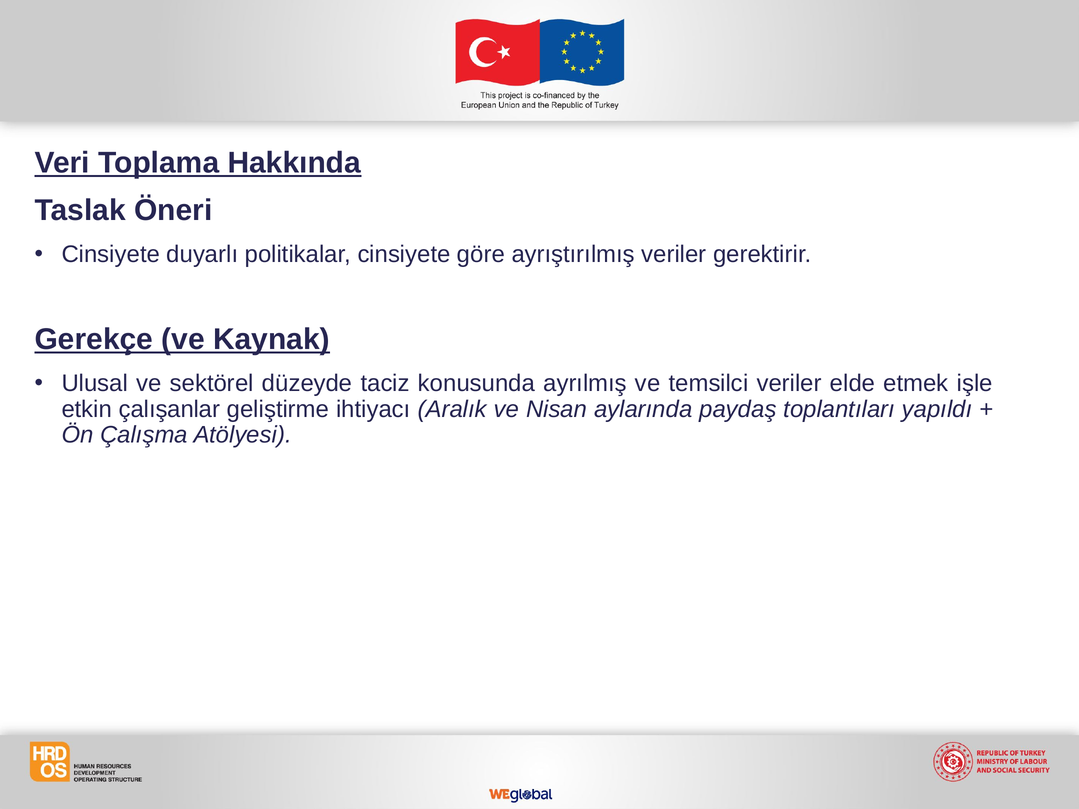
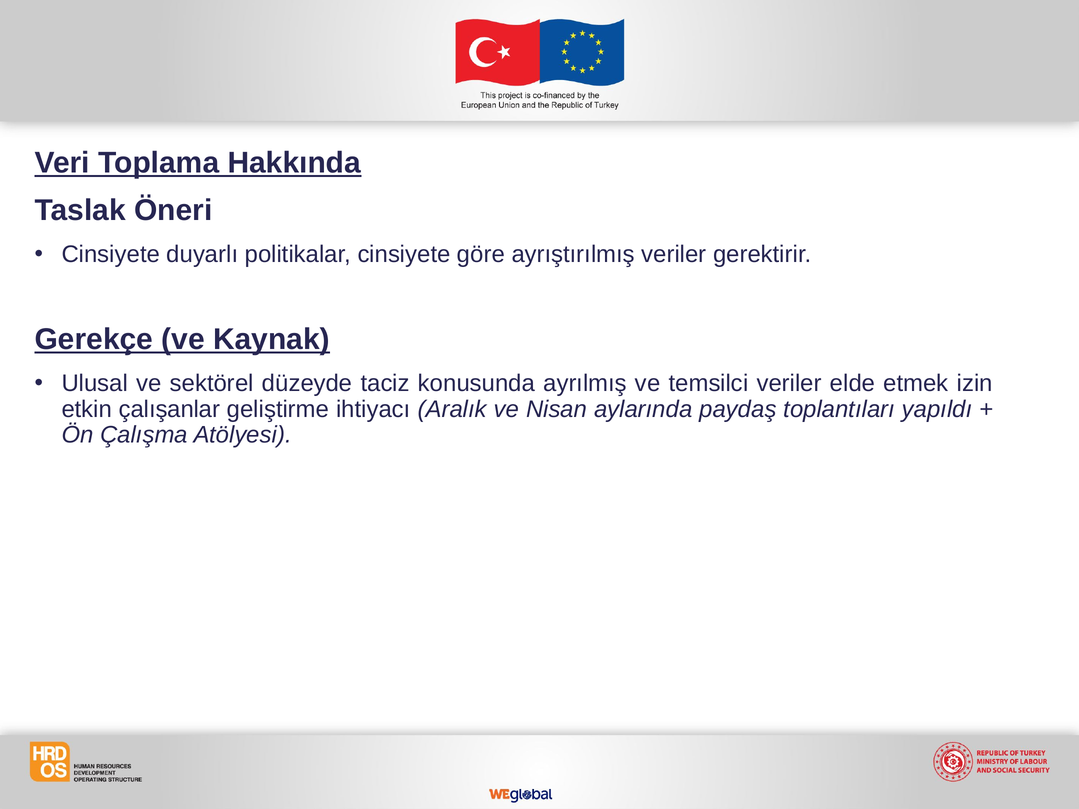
işle: işle -> izin
